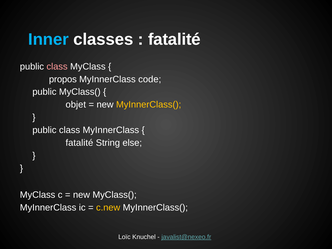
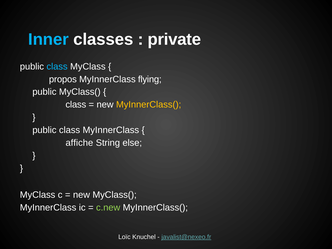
fatalité at (174, 39): fatalité -> private
class at (57, 66) colour: pink -> light blue
code: code -> flying
objet at (76, 105): objet -> class
fatalité at (79, 143): fatalité -> affiche
c.new colour: yellow -> light green
